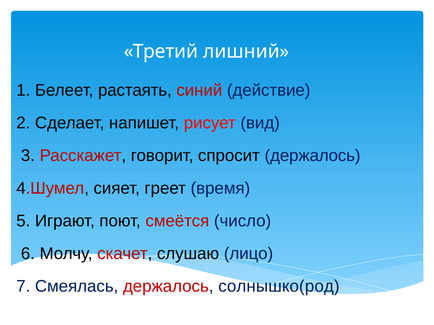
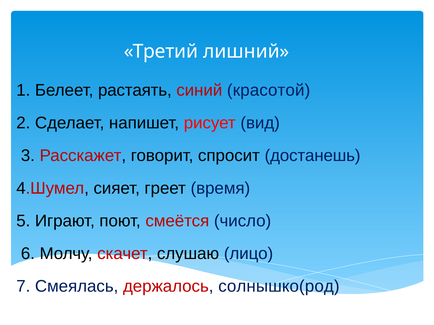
действие: действие -> красотой
спросит держалось: держалось -> достанешь
